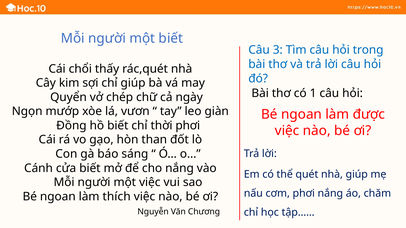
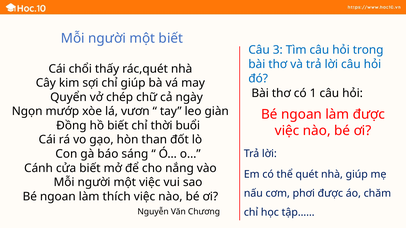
thời phơi: phơi -> buổi
phơi nắng: nắng -> được
